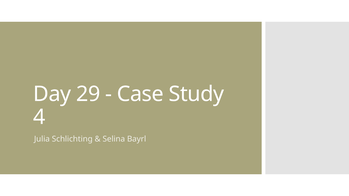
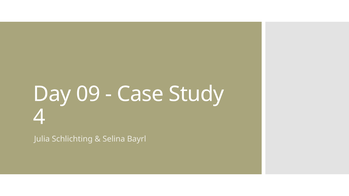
29: 29 -> 09
